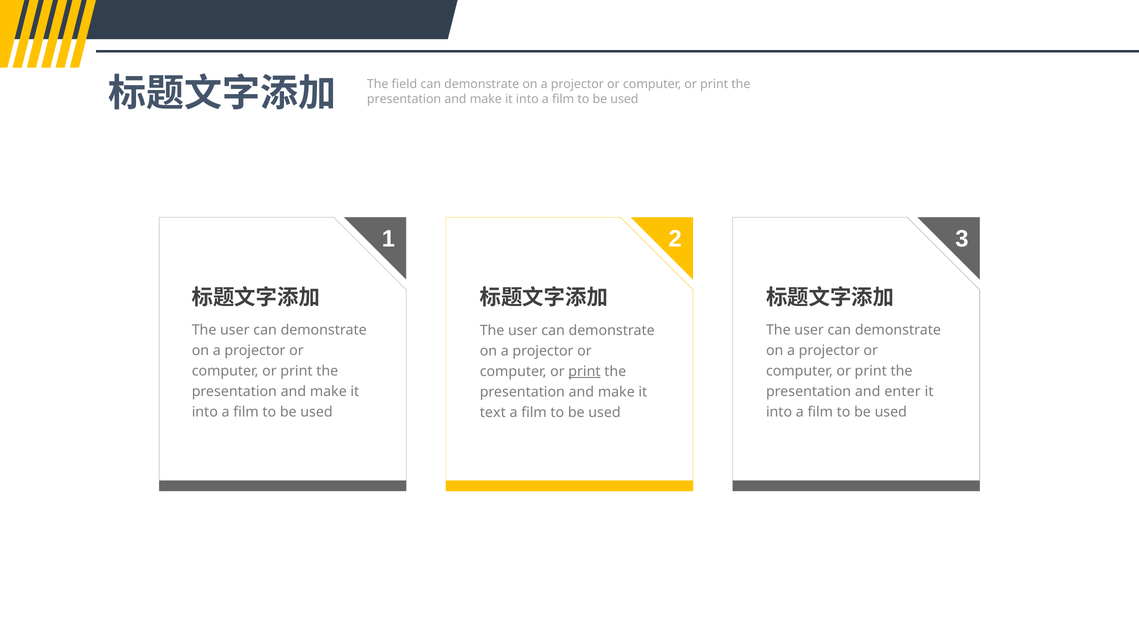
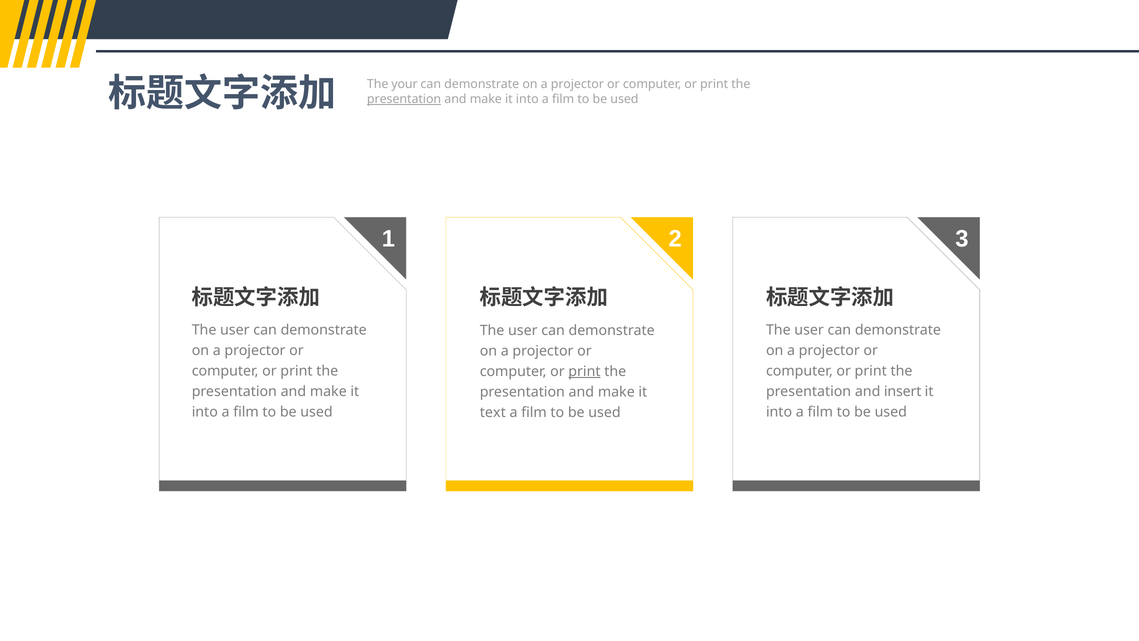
field: field -> your
presentation at (404, 99) underline: none -> present
enter: enter -> insert
